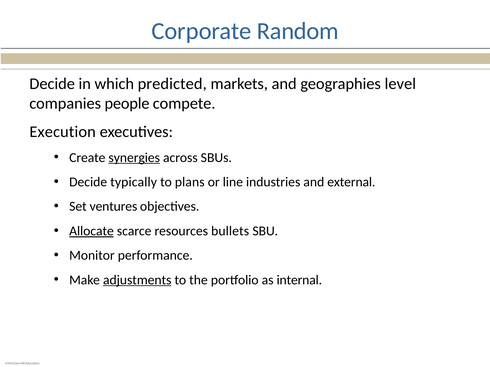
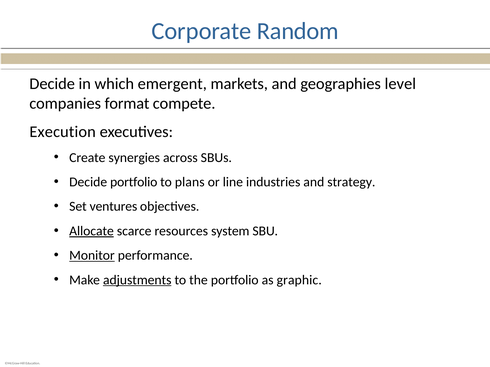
predicted: predicted -> emergent
people: people -> format
synergies underline: present -> none
Decide typically: typically -> portfolio
external: external -> strategy
bullets: bullets -> system
Monitor underline: none -> present
internal: internal -> graphic
